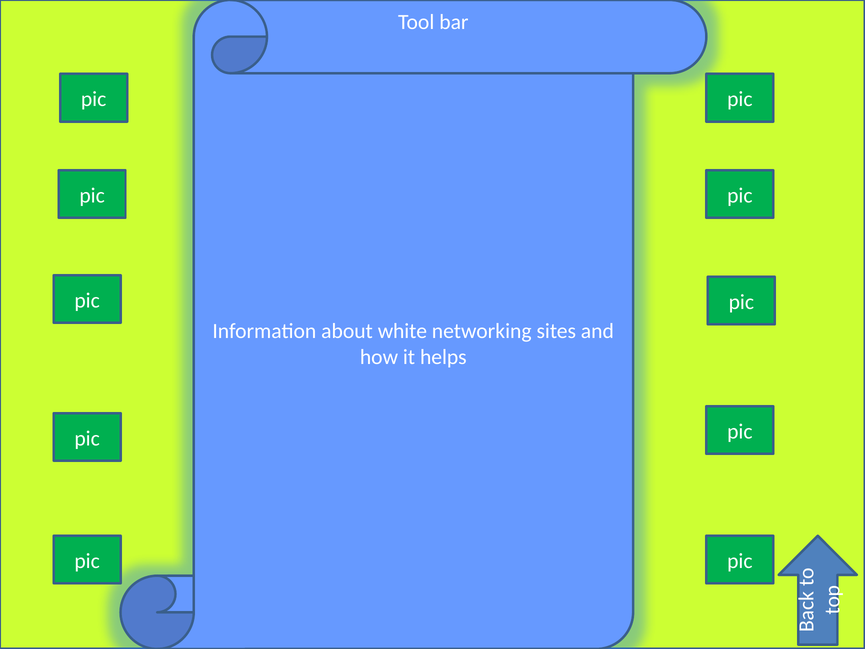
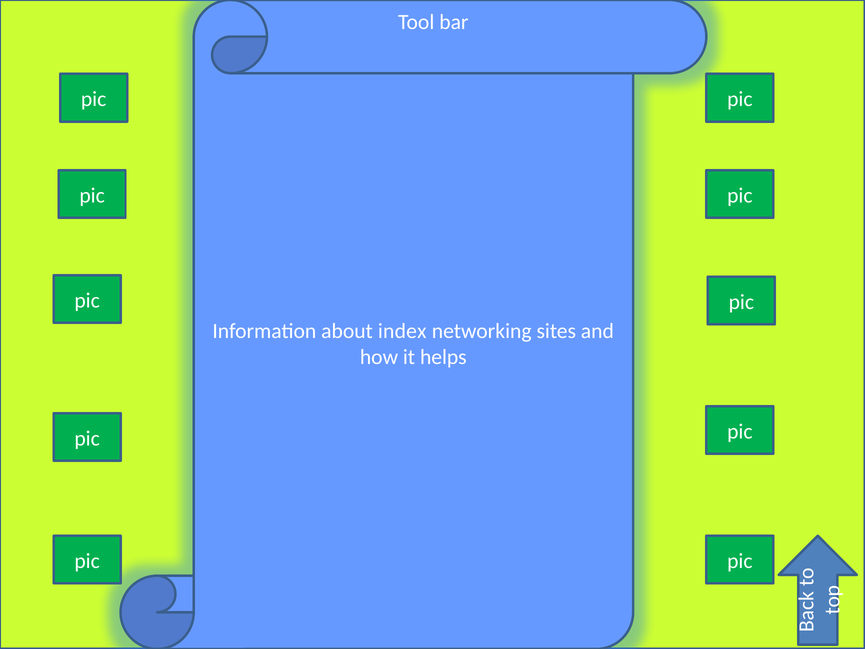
white: white -> index
